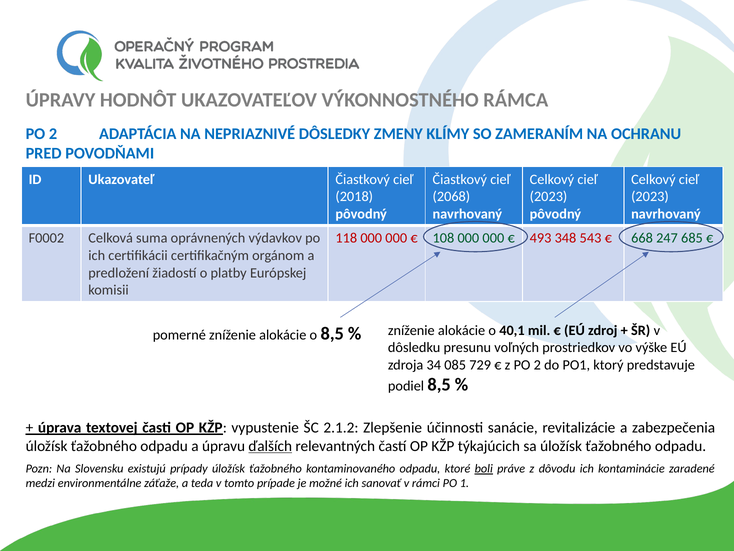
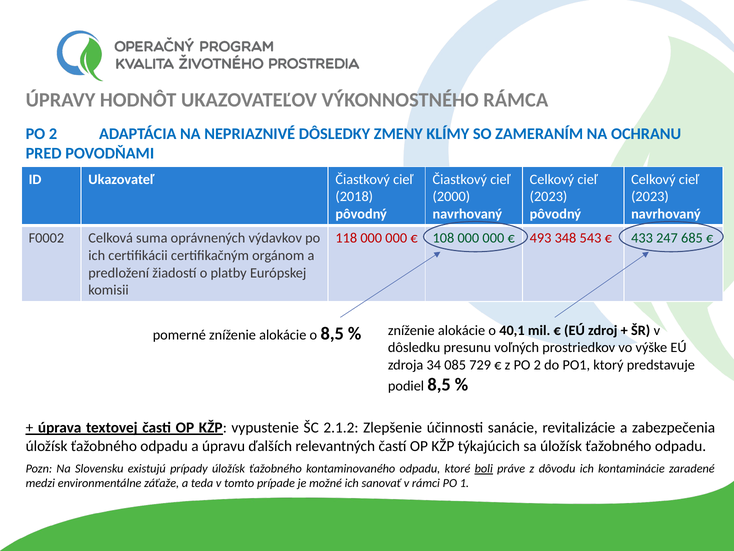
2068: 2068 -> 2000
668: 668 -> 433
ďalších underline: present -> none
